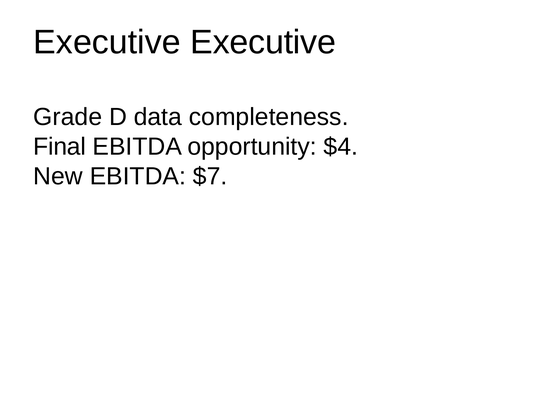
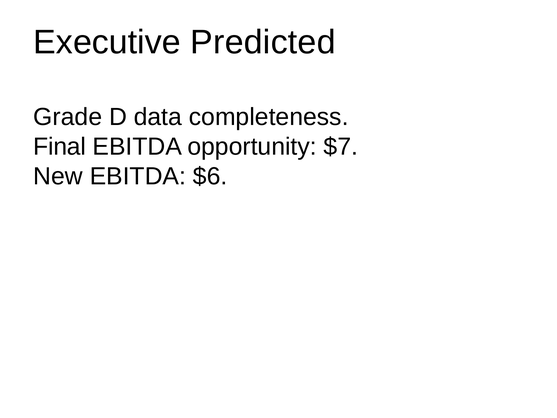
Executive Executive: Executive -> Predicted
$4: $4 -> $7
$7: $7 -> $6
